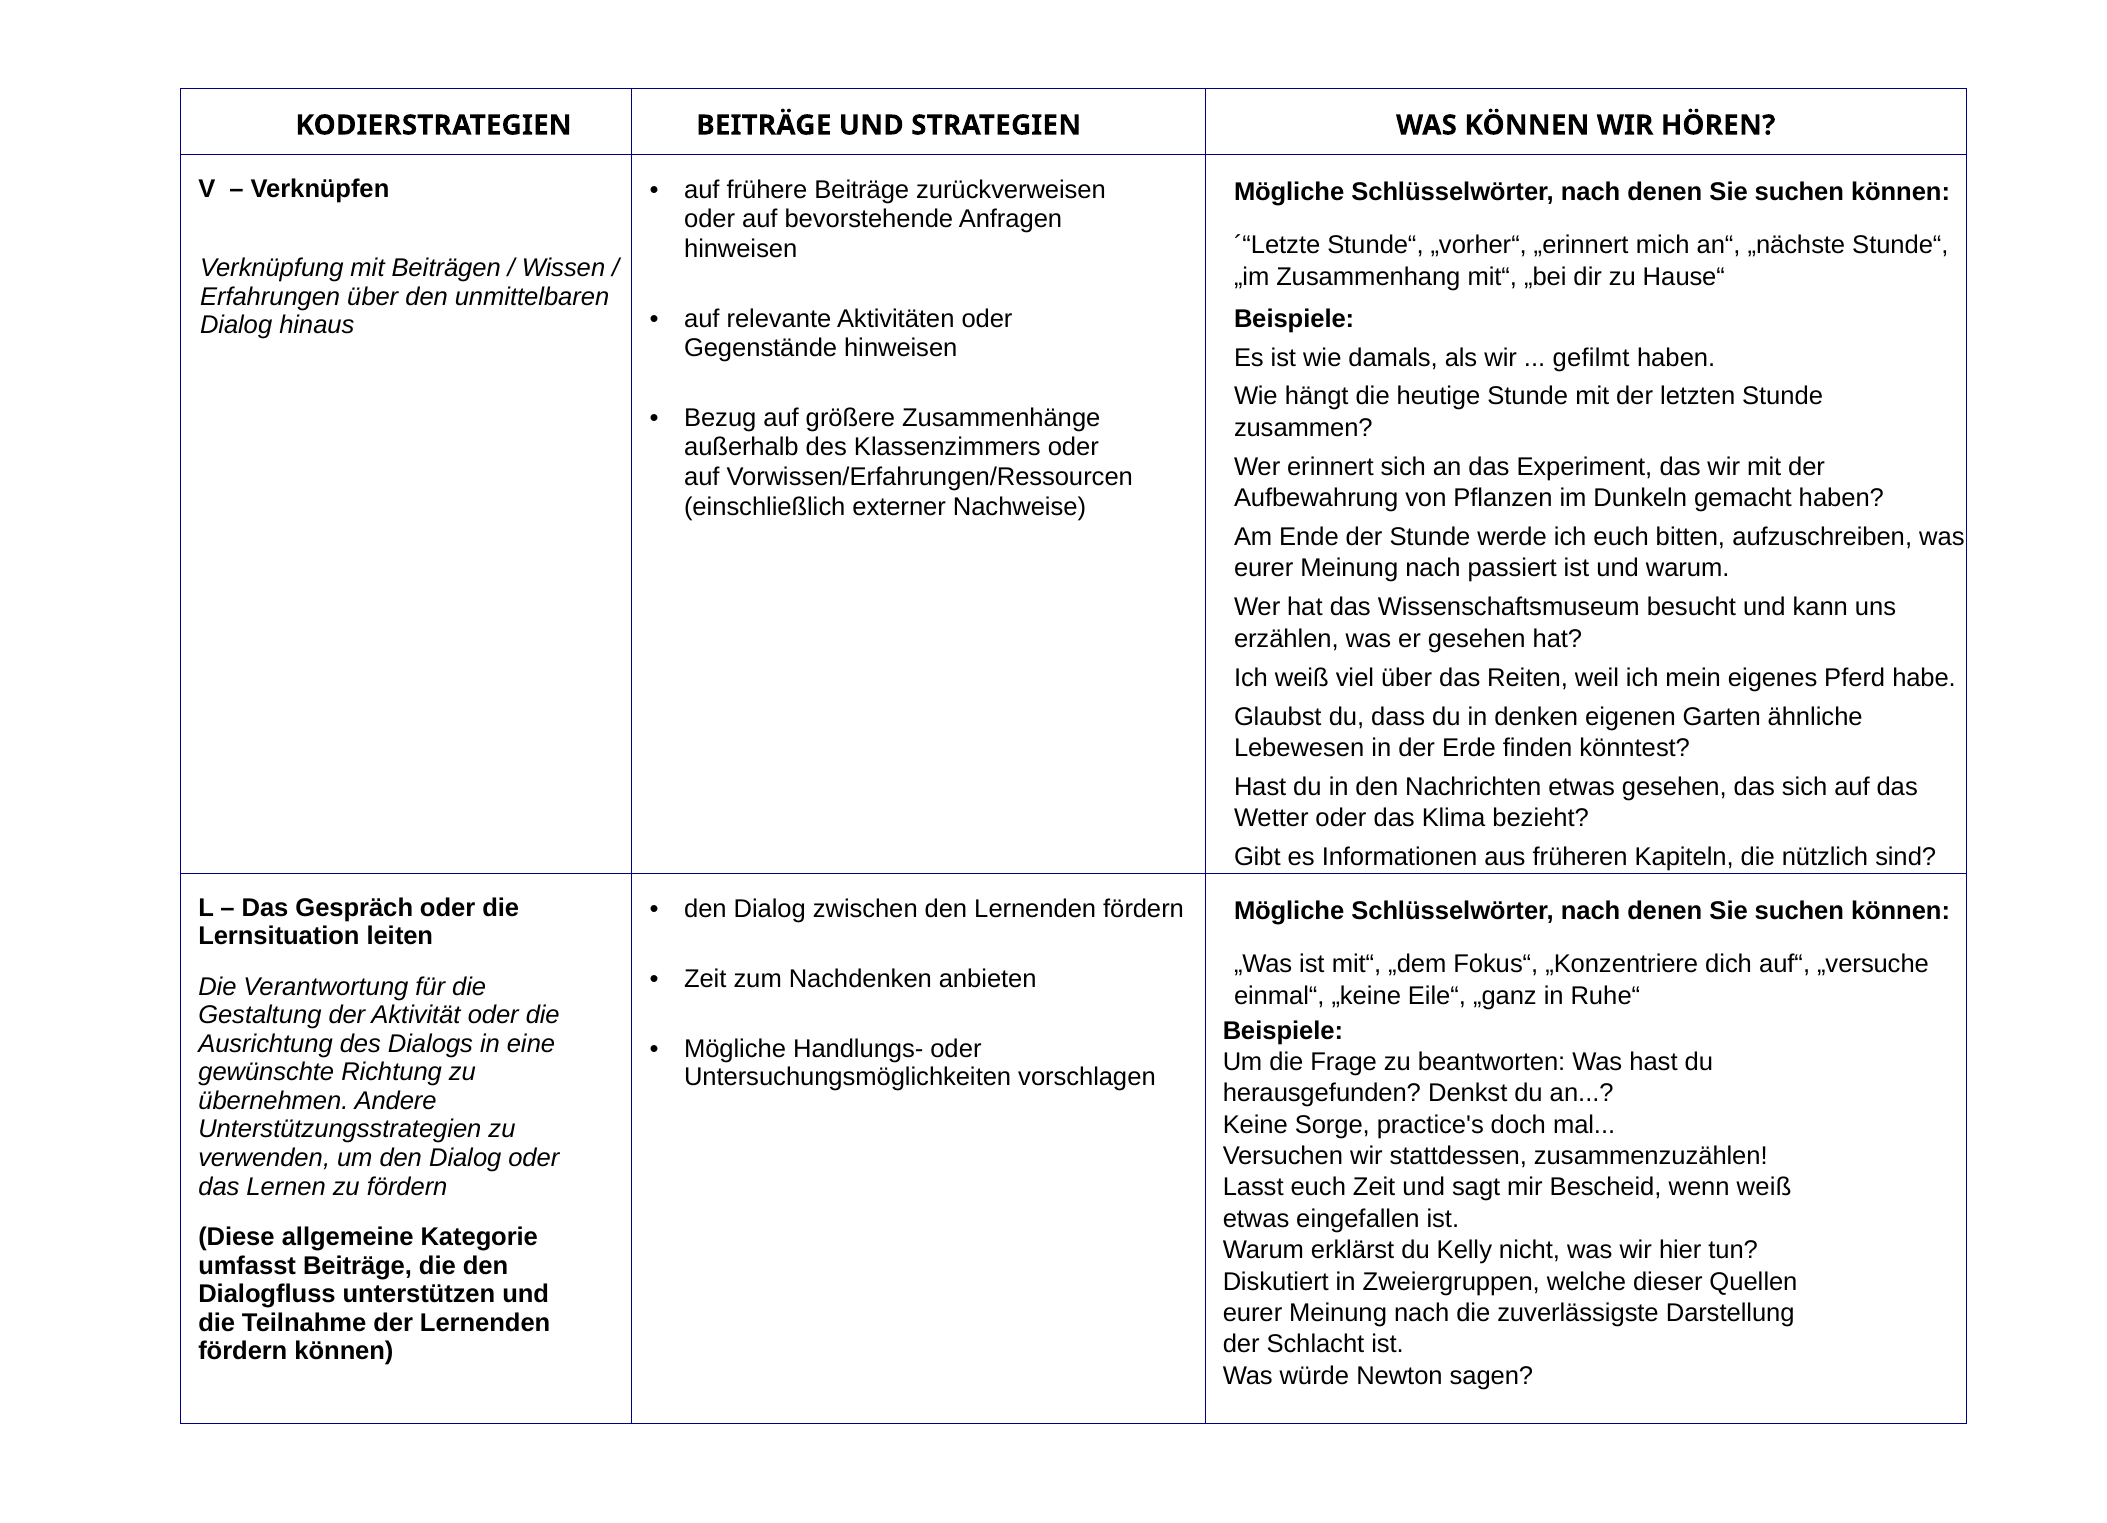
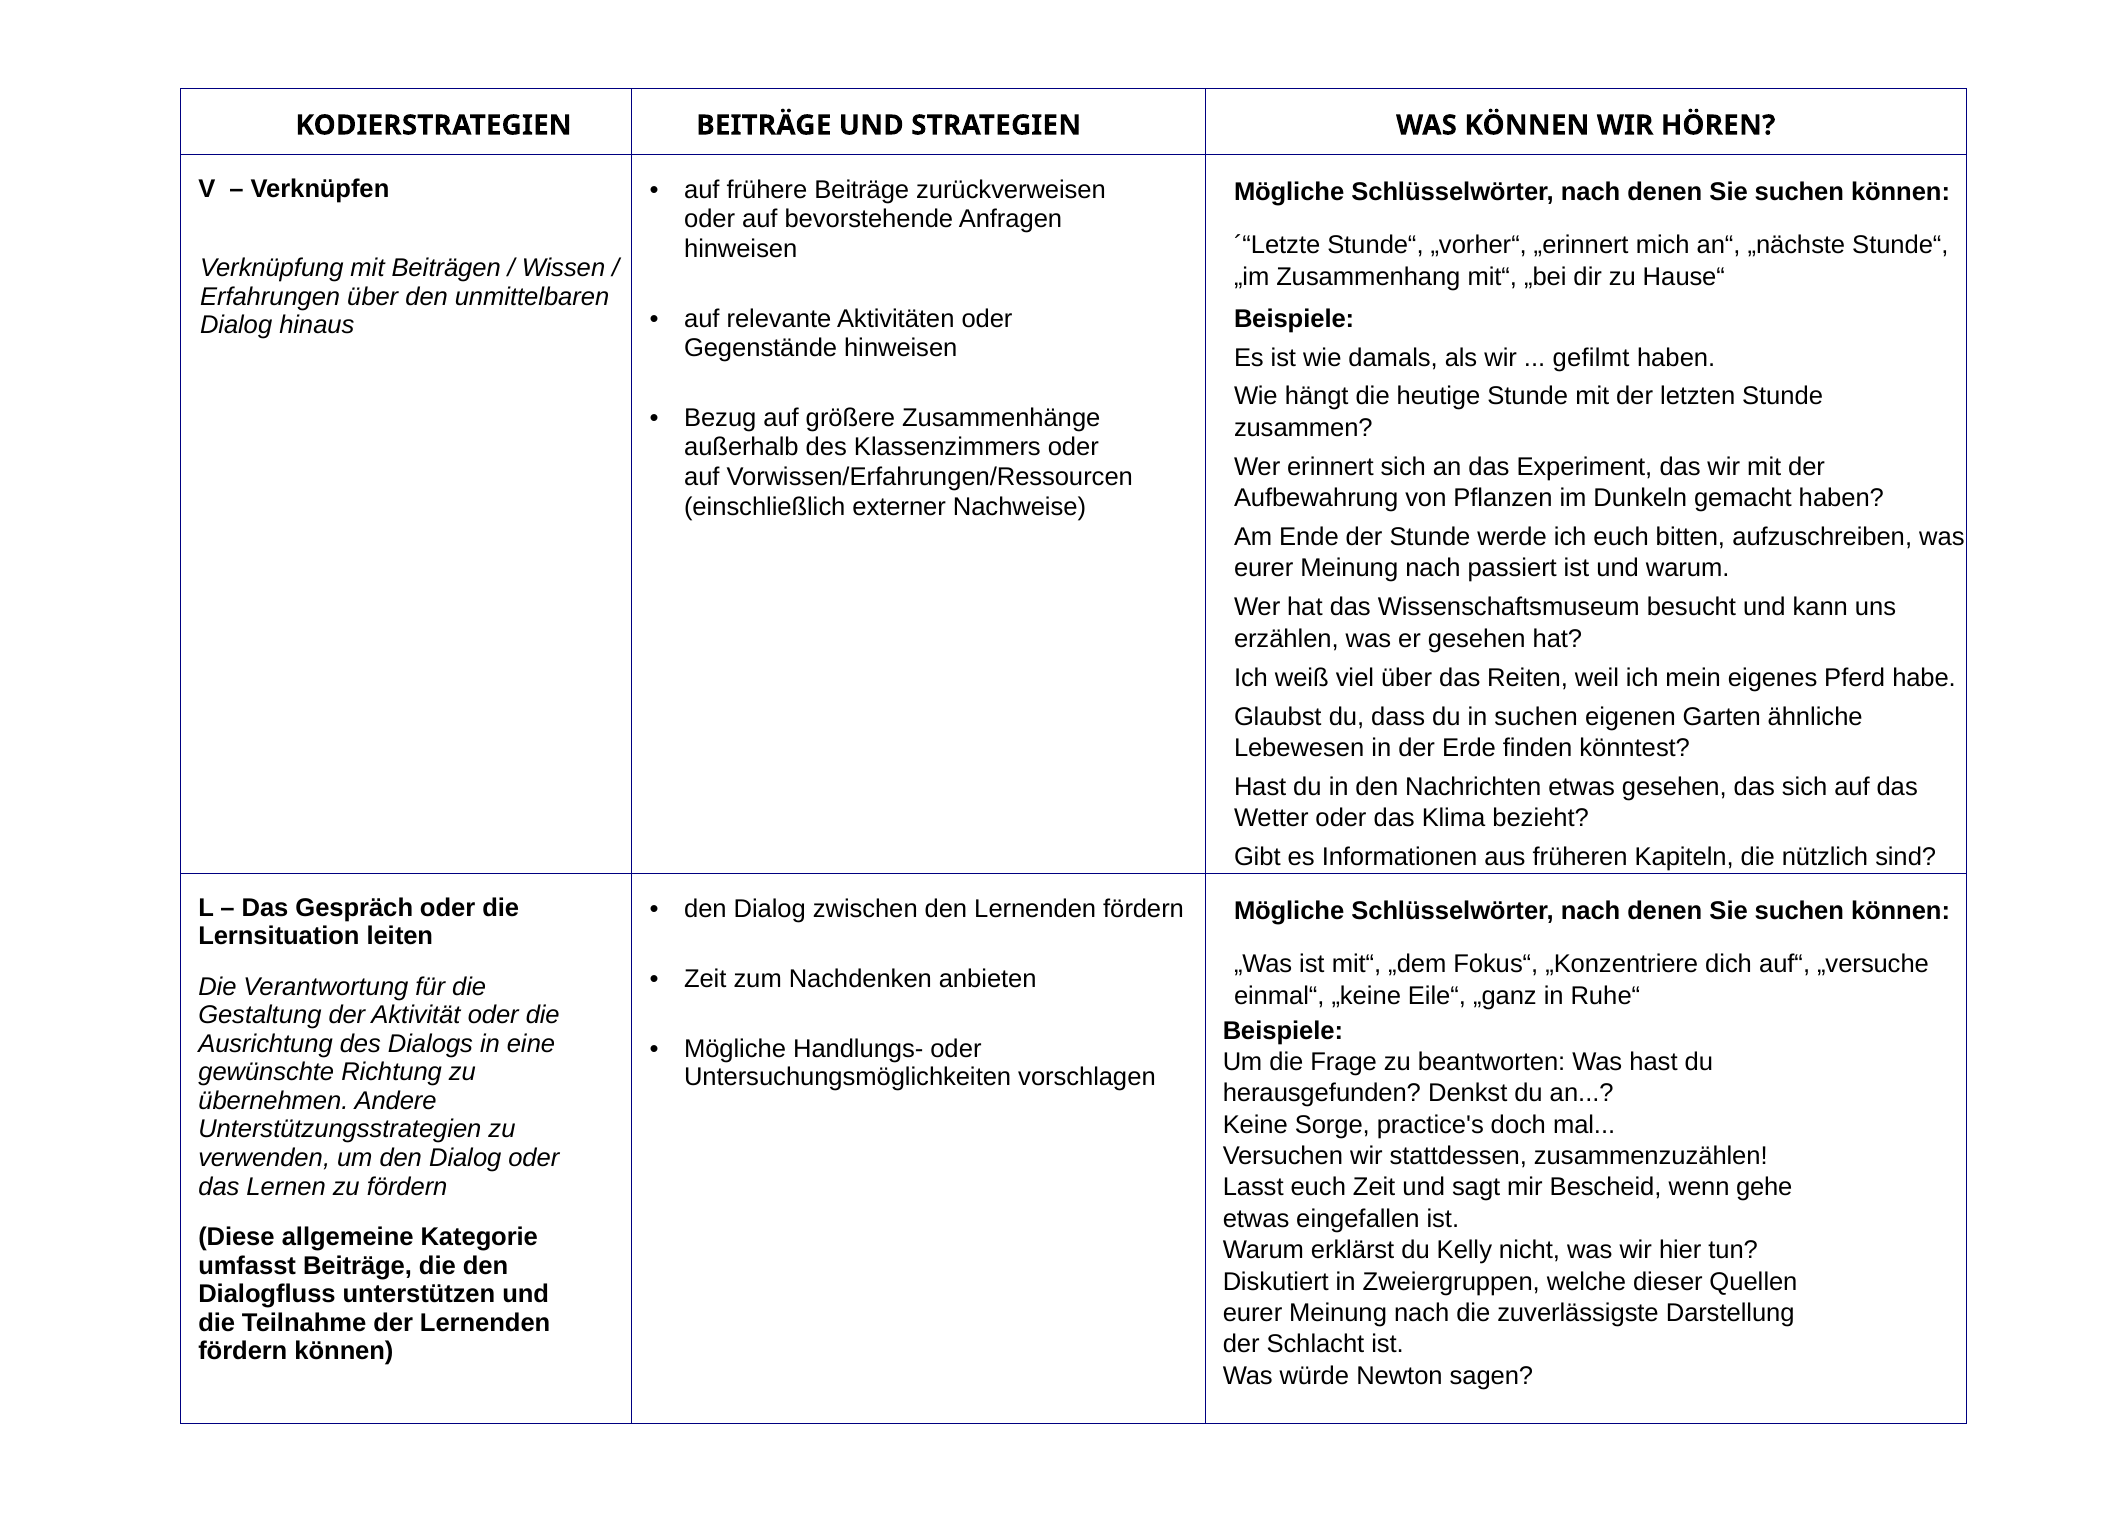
in denken: denken -> suchen
wenn weiß: weiß -> gehe
